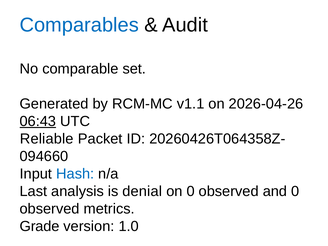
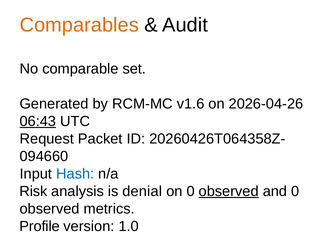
Comparables colour: blue -> orange
v1.1: v1.1 -> v1.6
Reliable: Reliable -> Request
Last: Last -> Risk
observed at (229, 191) underline: none -> present
Grade: Grade -> Profile
